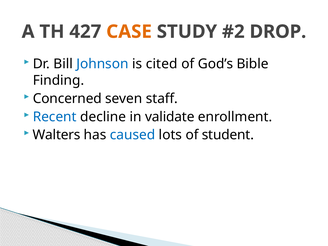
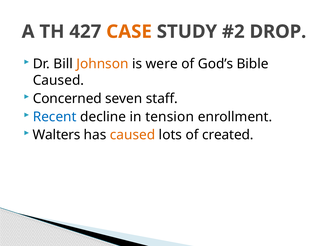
Johnson colour: blue -> orange
cited: cited -> were
Finding at (58, 80): Finding -> Caused
validate: validate -> tension
caused at (133, 135) colour: blue -> orange
student: student -> created
